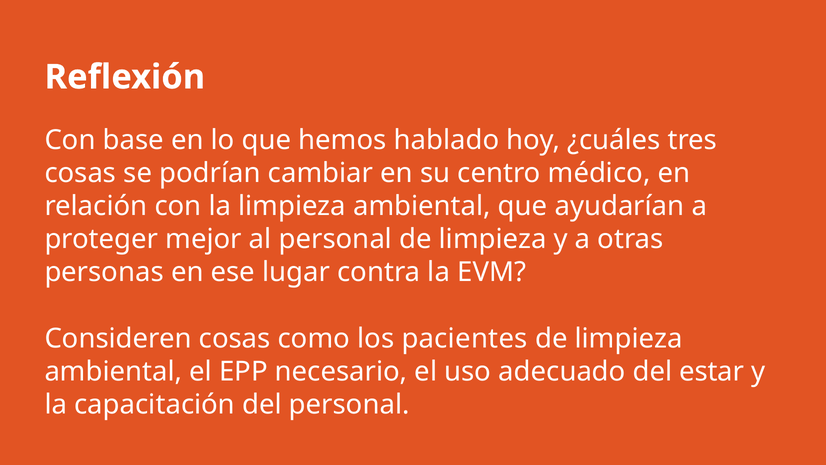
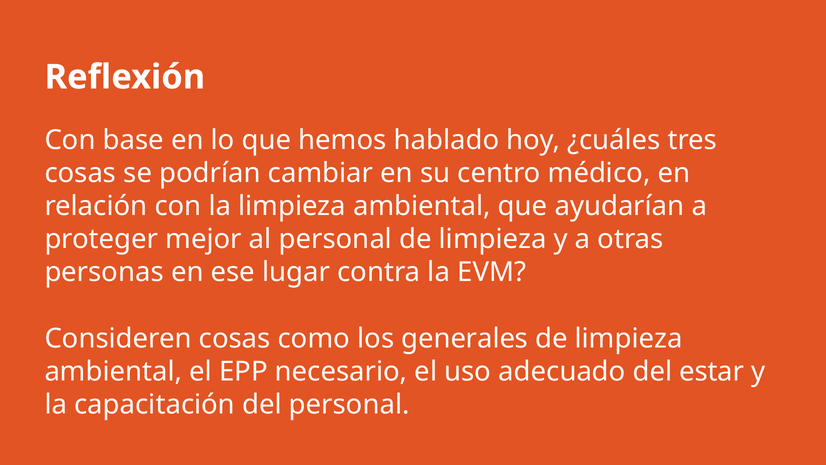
pacientes: pacientes -> generales
